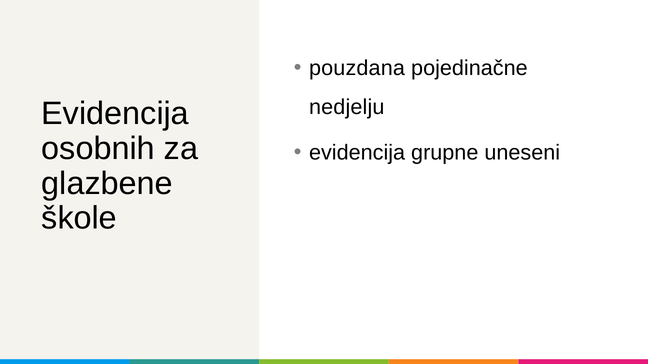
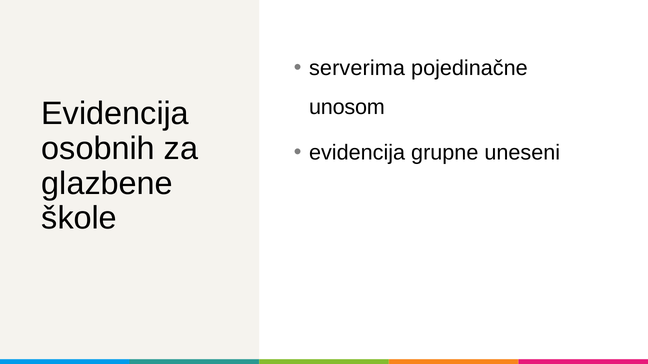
pouzdana: pouzdana -> serverima
nedjelju: nedjelju -> unosom
